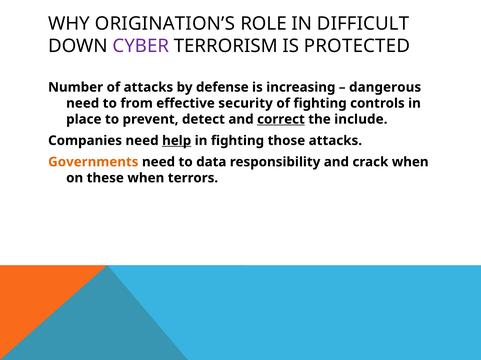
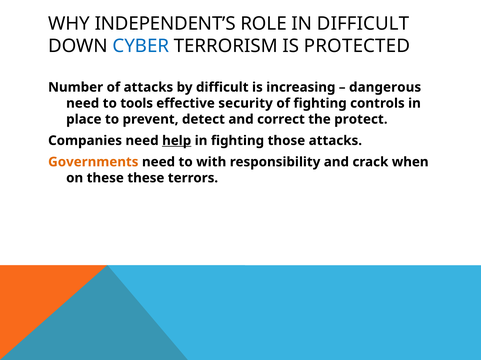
ORIGINATION’S: ORIGINATION’S -> INDEPENDENT’S
CYBER colour: purple -> blue
by defense: defense -> difficult
from: from -> tools
correct underline: present -> none
include: include -> protect
data: data -> with
these when: when -> these
